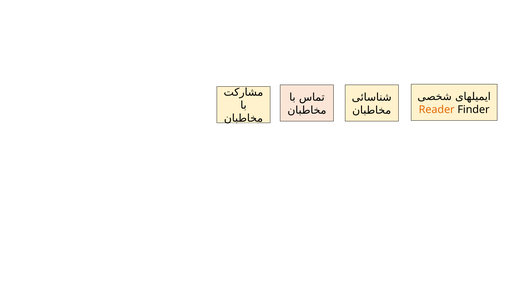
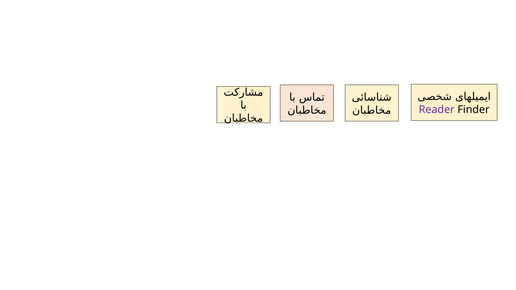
Reader colour: orange -> purple
